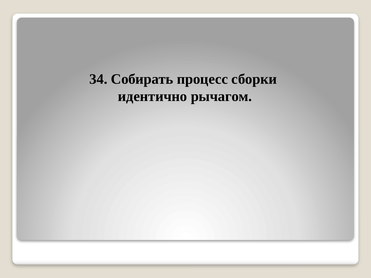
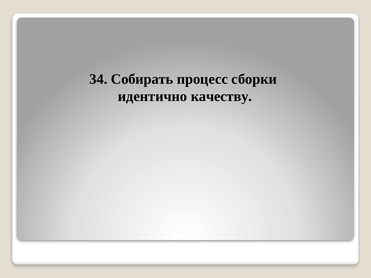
рычагом: рычагом -> качеству
